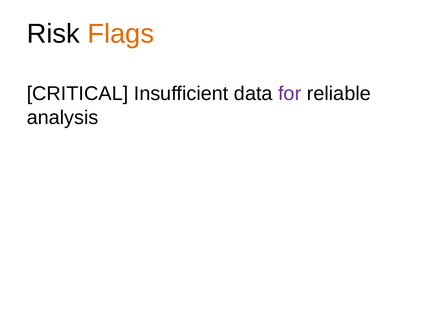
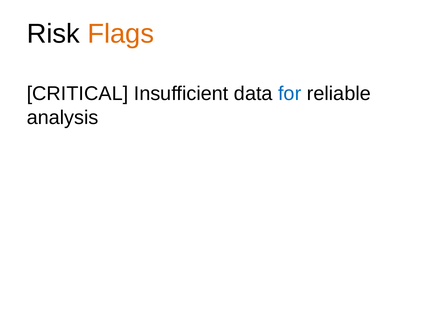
for colour: purple -> blue
